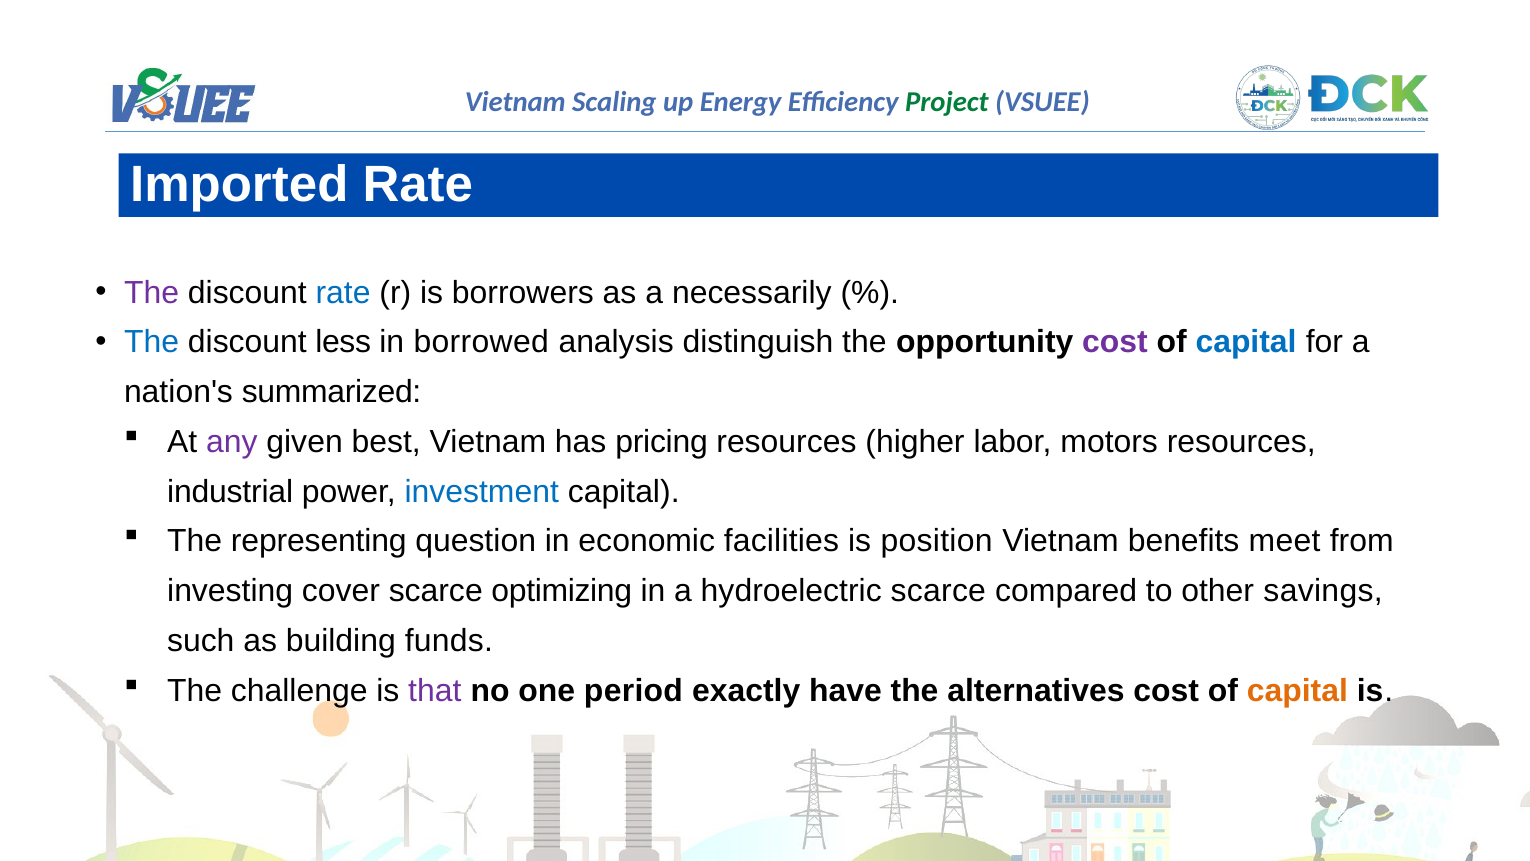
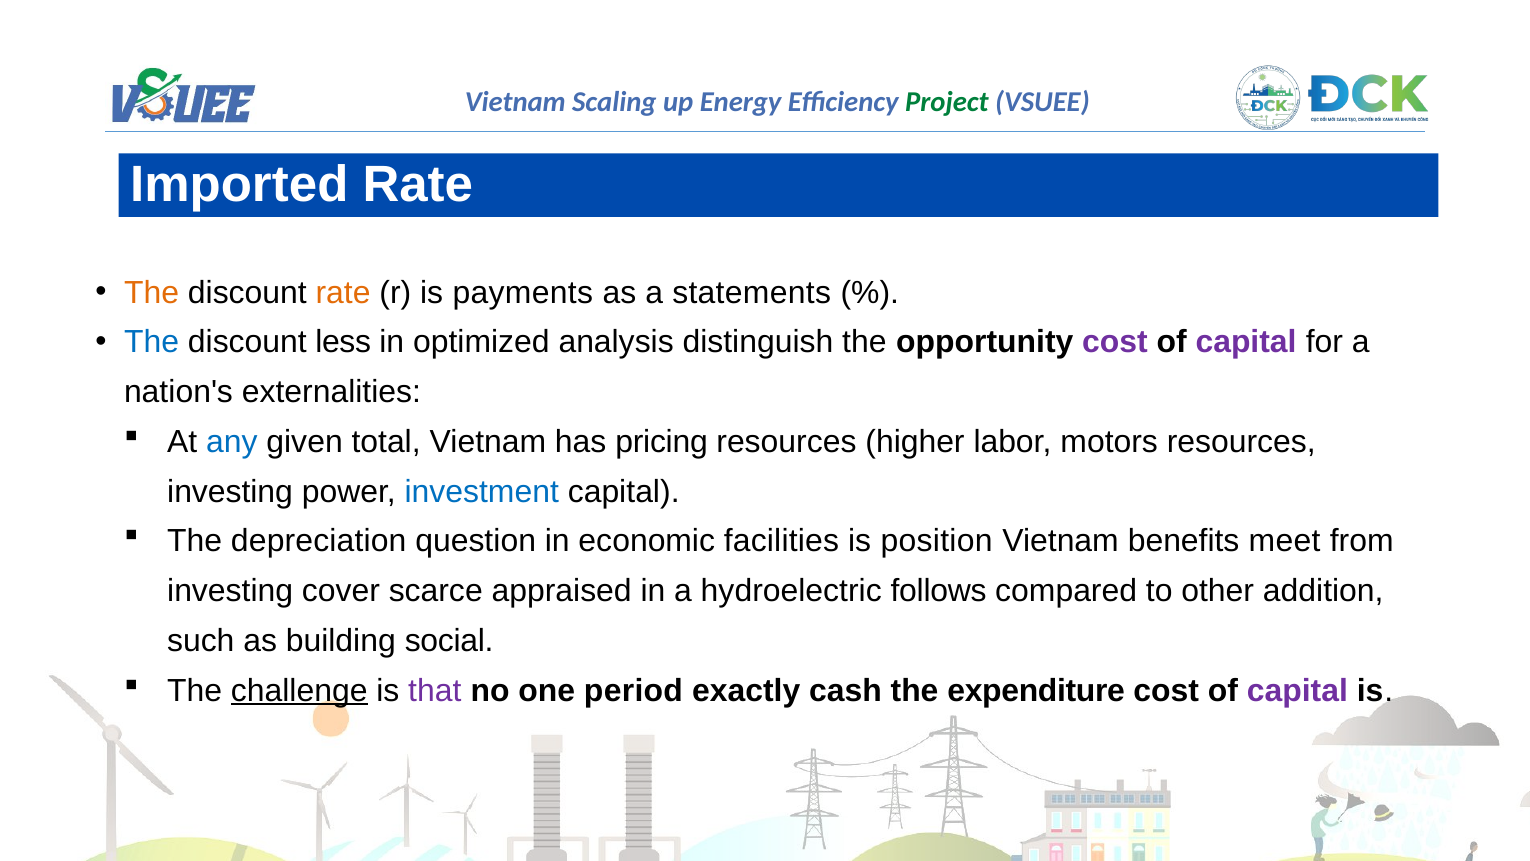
The at (152, 292) colour: purple -> orange
rate at (343, 292) colour: blue -> orange
borrowers: borrowers -> payments
necessarily: necessarily -> statements
borrowed: borrowed -> optimized
capital at (1246, 342) colour: blue -> purple
summarized: summarized -> externalities
any colour: purple -> blue
best: best -> total
industrial at (230, 491): industrial -> investing
representing: representing -> depreciation
optimizing: optimizing -> appraised
hydroelectric scarce: scarce -> follows
savings: savings -> addition
funds: funds -> social
challenge underline: none -> present
have: have -> cash
alternatives: alternatives -> expenditure
capital at (1297, 690) colour: orange -> purple
